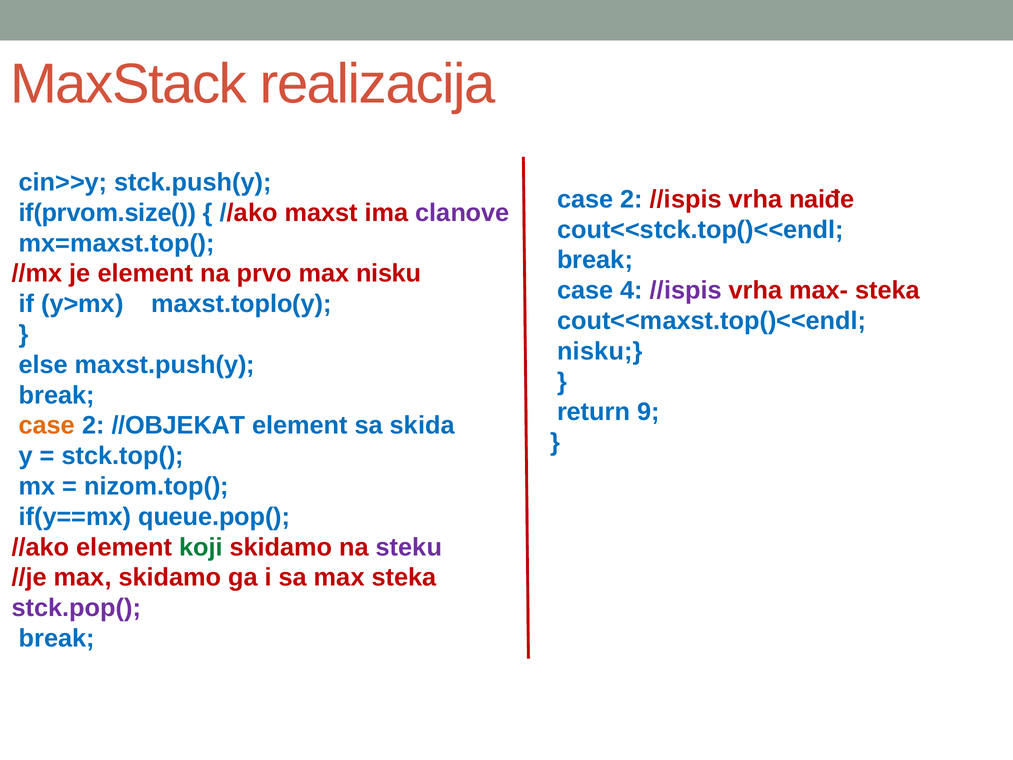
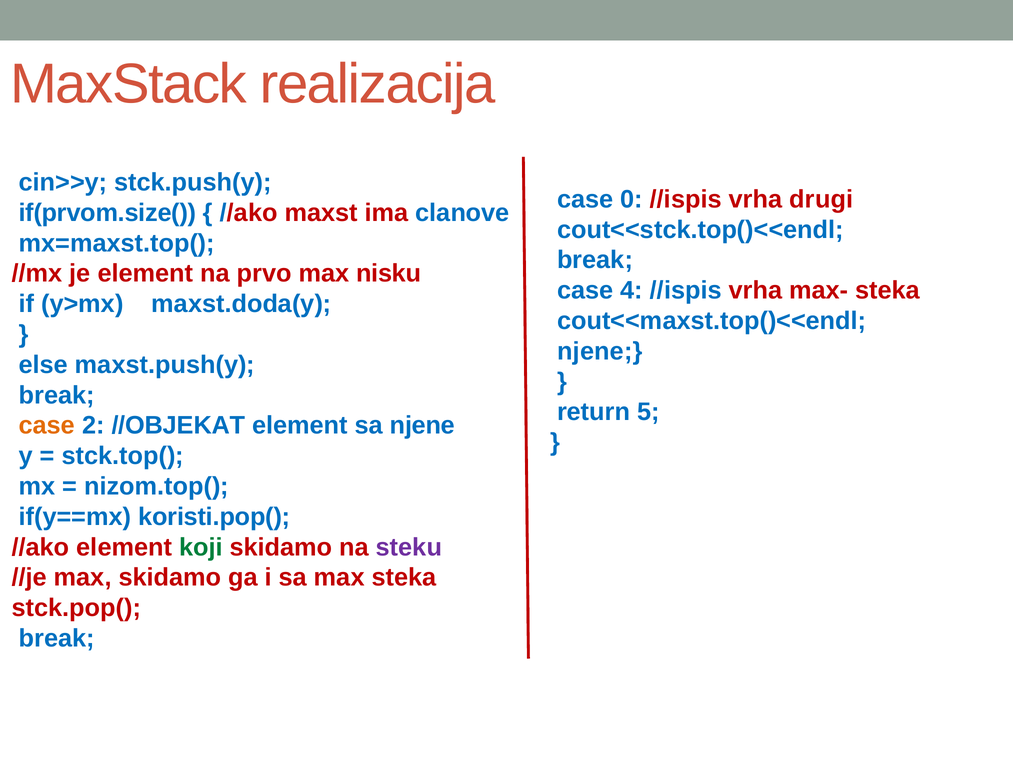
2 at (632, 199): 2 -> 0
naiđe: naiđe -> drugi
clanove colour: purple -> blue
//ispis at (686, 290) colour: purple -> blue
maxst.toplo(y: maxst.toplo(y -> maxst.doda(y
nisku at (600, 351): nisku -> njene
9: 9 -> 5
sa skida: skida -> njene
queue.pop(: queue.pop( -> koristi.pop(
stck.pop( colour: purple -> red
